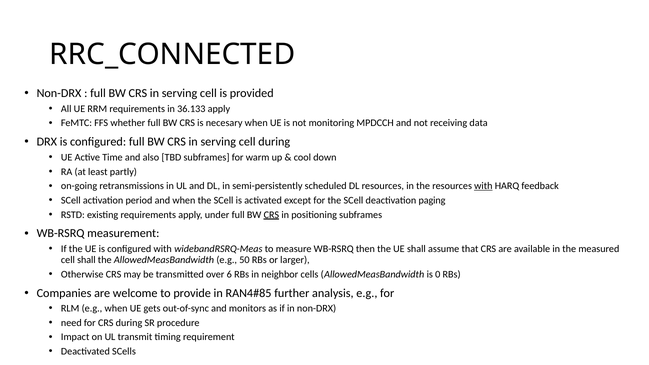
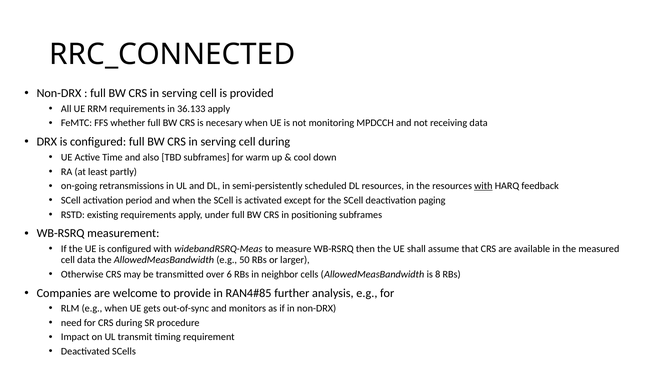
CRS at (271, 215) underline: present -> none
cell shall: shall -> data
0: 0 -> 8
